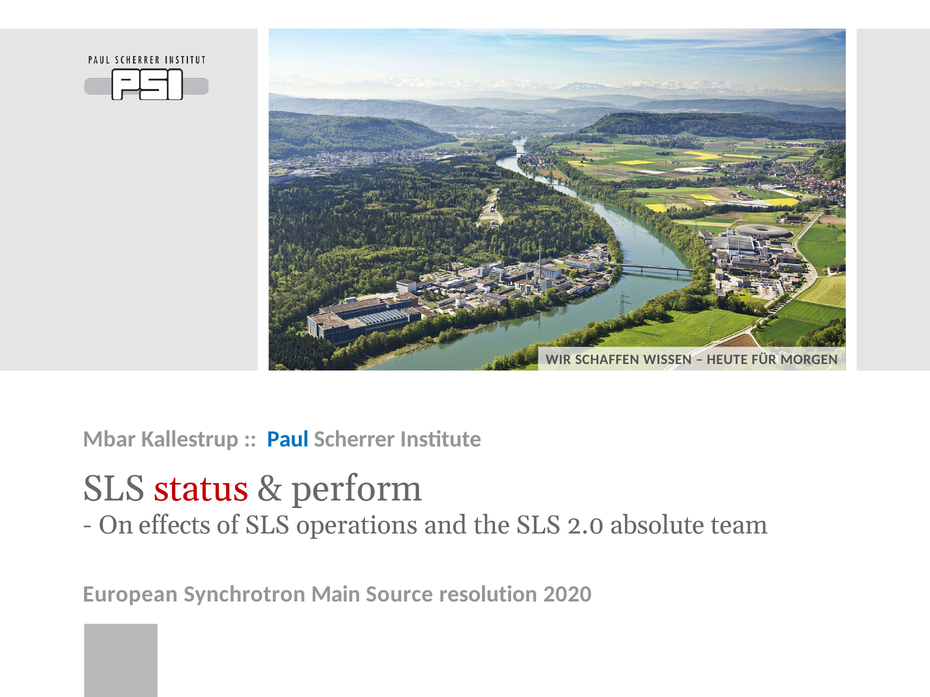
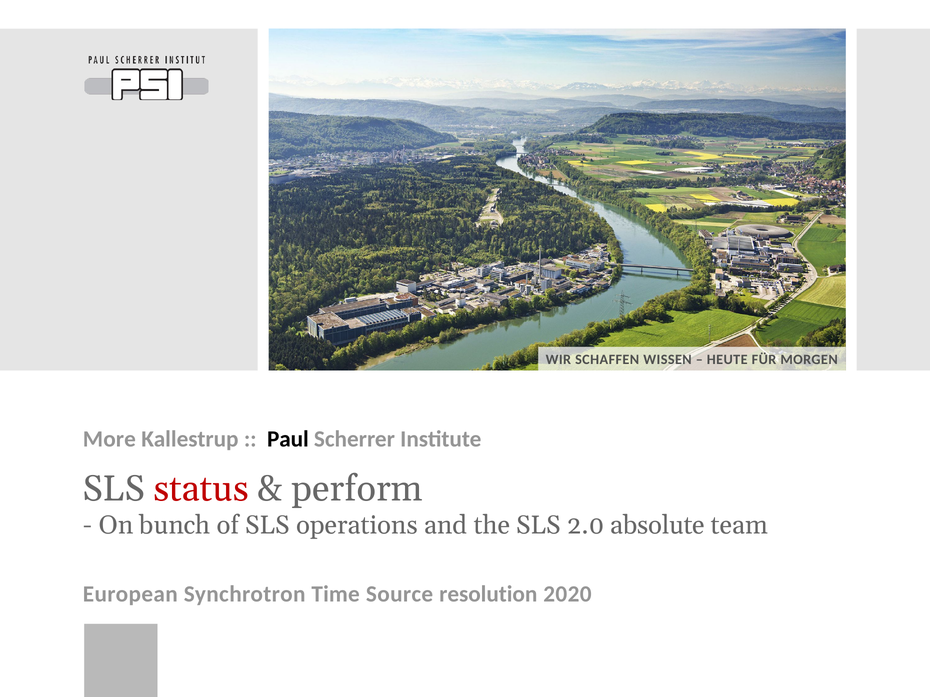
Mbar: Mbar -> More
Paul colour: blue -> black
effects: effects -> bunch
Main: Main -> Time
